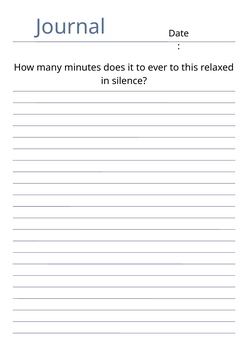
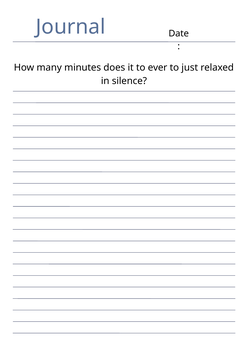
this: this -> just
